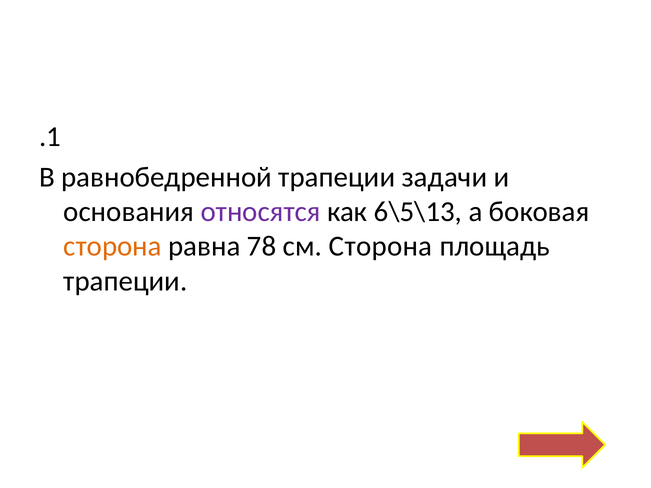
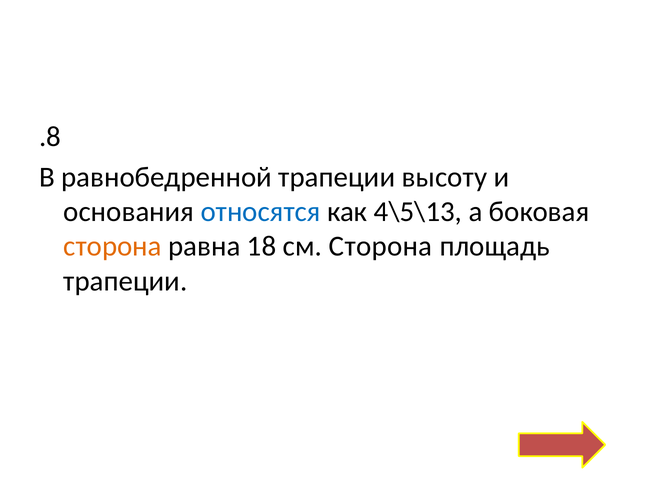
.1: .1 -> .8
задачи: задачи -> высоту
относятся colour: purple -> blue
6\5\13: 6\5\13 -> 4\5\13
78: 78 -> 18
